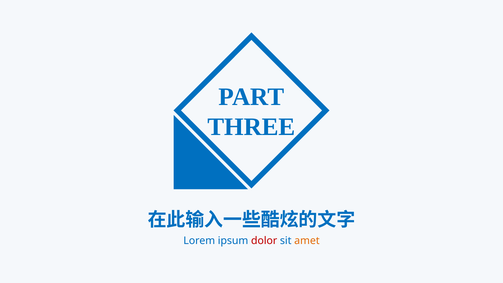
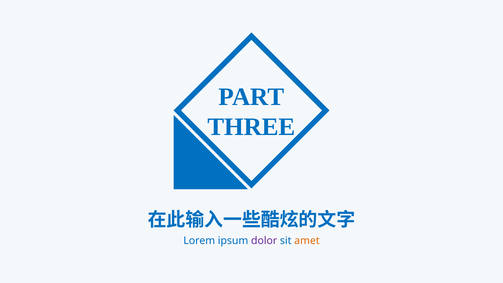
dolor colour: red -> purple
